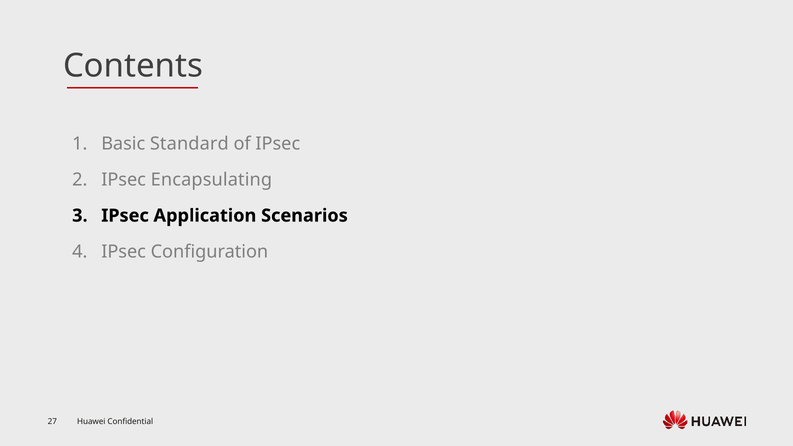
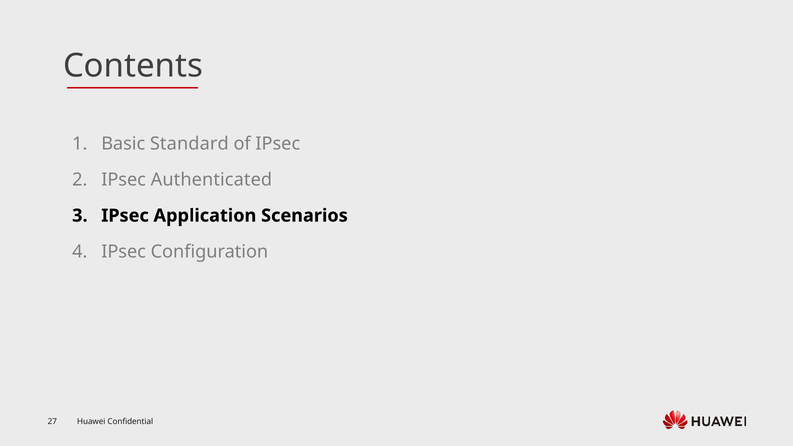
Encapsulating: Encapsulating -> Authenticated
